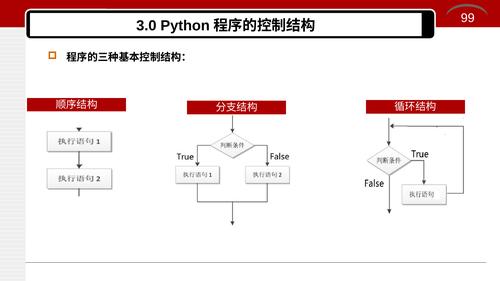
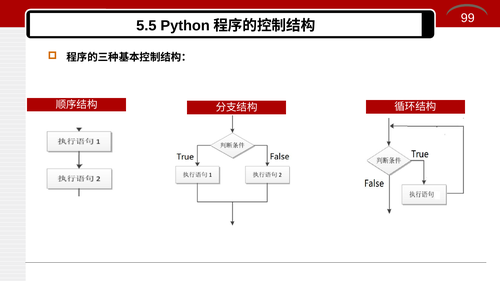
3.0: 3.0 -> 5.5
